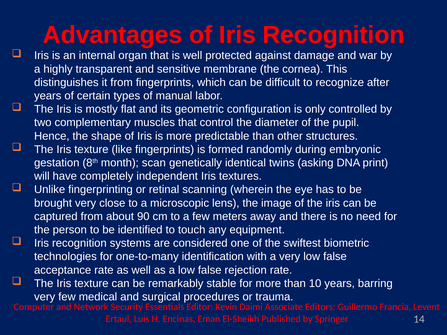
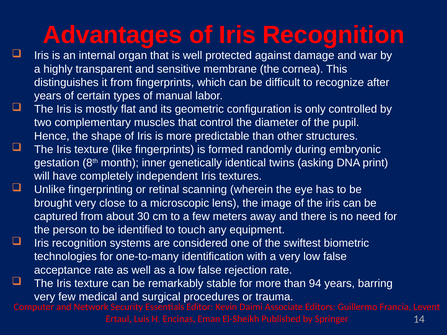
scan: scan -> inner
90: 90 -> 30
10: 10 -> 94
